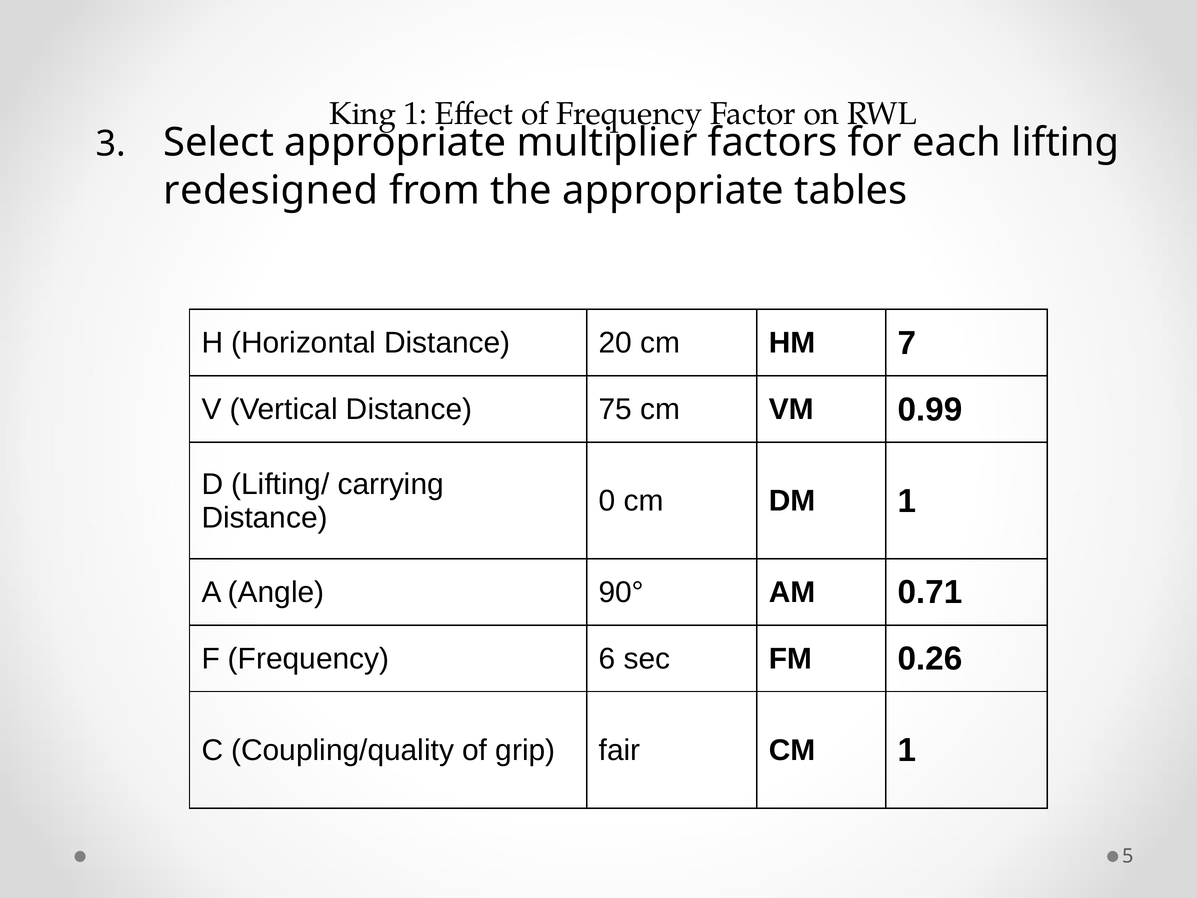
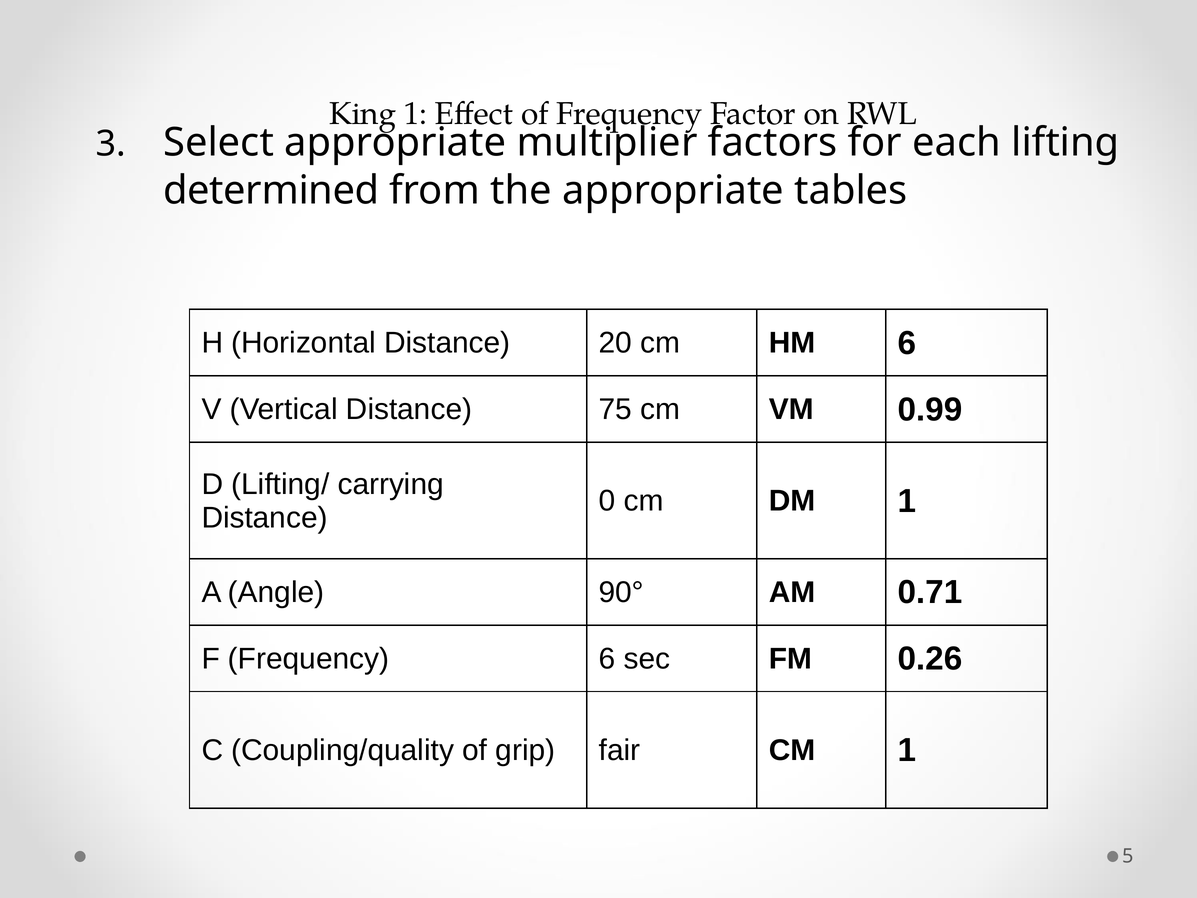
redesigned: redesigned -> determined
HM 7: 7 -> 6
